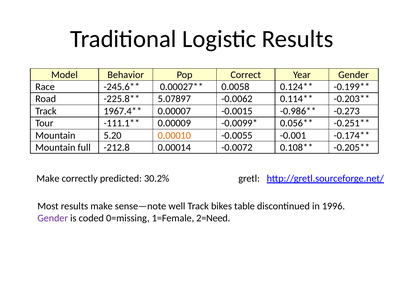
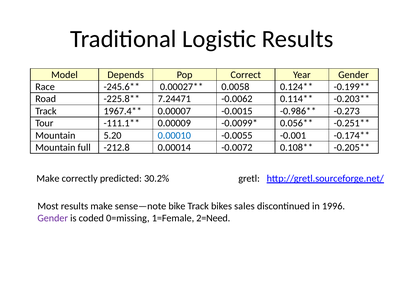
Behavior: Behavior -> Depends
5.07897: 5.07897 -> 7.24471
0.00010 colour: orange -> blue
well: well -> bike
table: table -> sales
